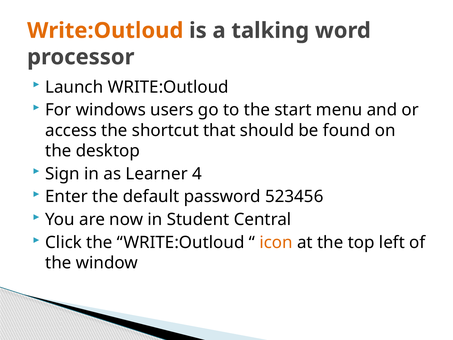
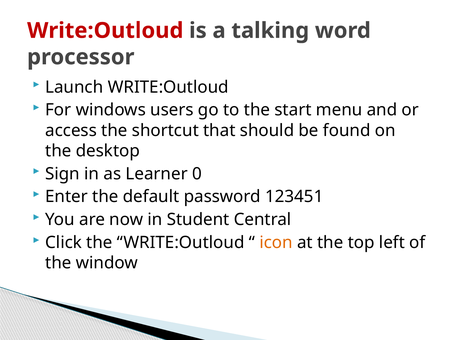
Write:Outloud at (105, 31) colour: orange -> red
4: 4 -> 0
523456: 523456 -> 123451
